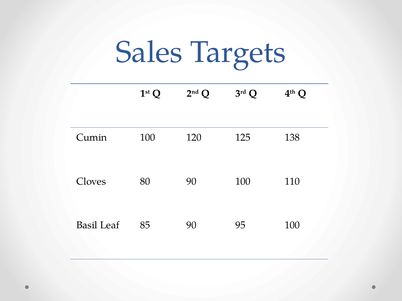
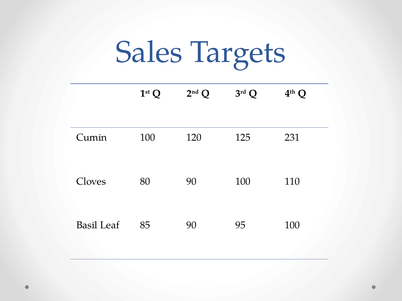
138: 138 -> 231
